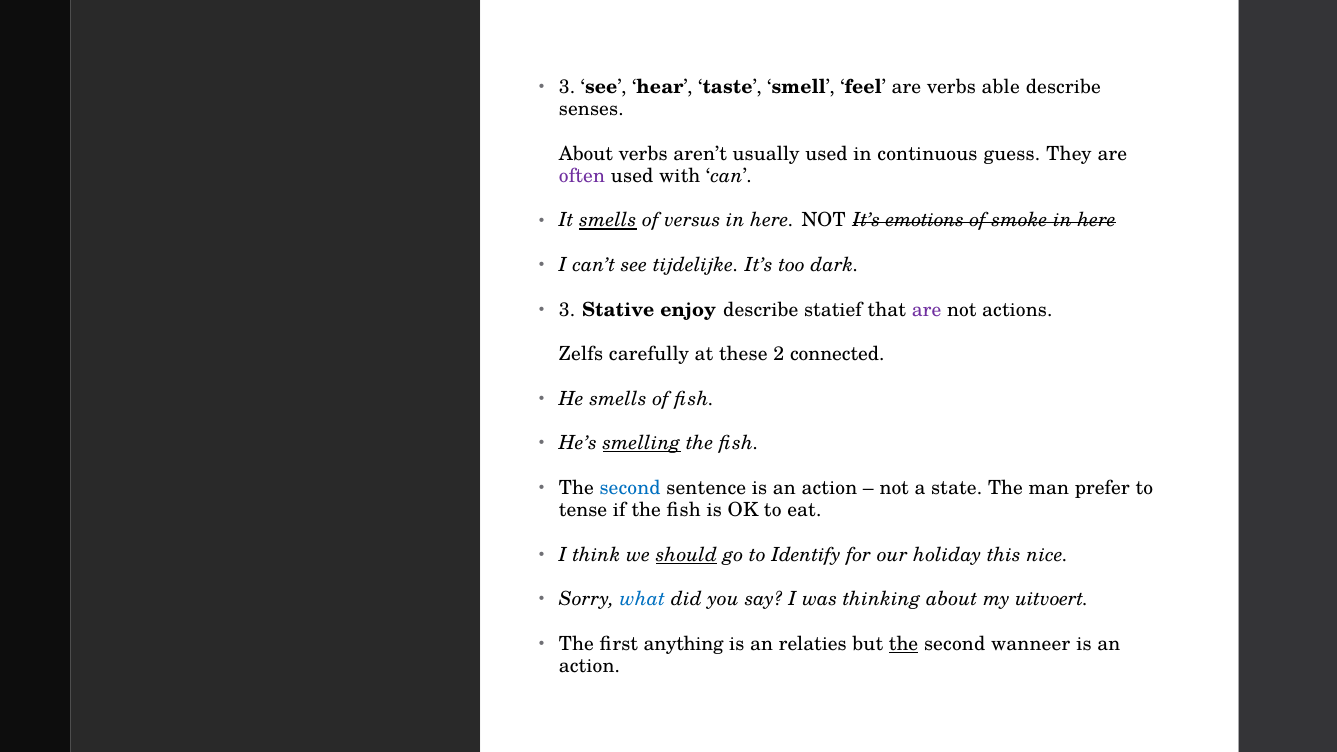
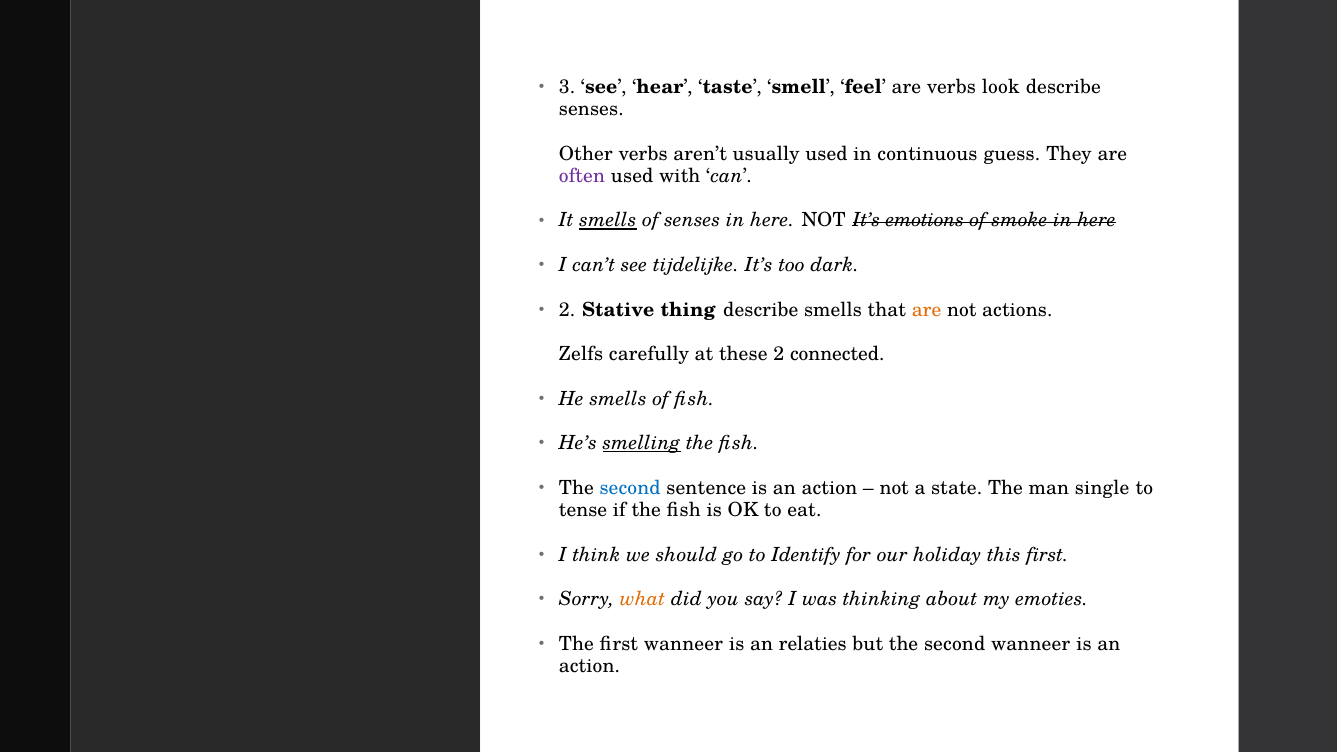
able: able -> look
About at (586, 154): About -> Other
of versus: versus -> senses
3 at (567, 310): 3 -> 2
enjoy: enjoy -> thing
describe statief: statief -> smells
are at (927, 310) colour: purple -> orange
prefer: prefer -> single
should underline: present -> none
this nice: nice -> first
what colour: blue -> orange
uitvoert: uitvoert -> emoties
first anything: anything -> wanneer
the at (904, 644) underline: present -> none
